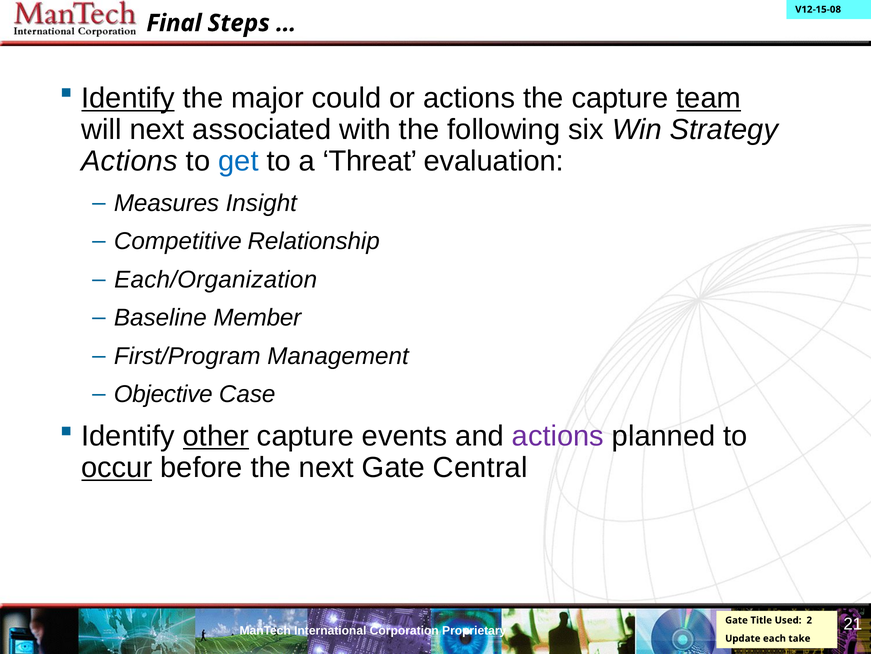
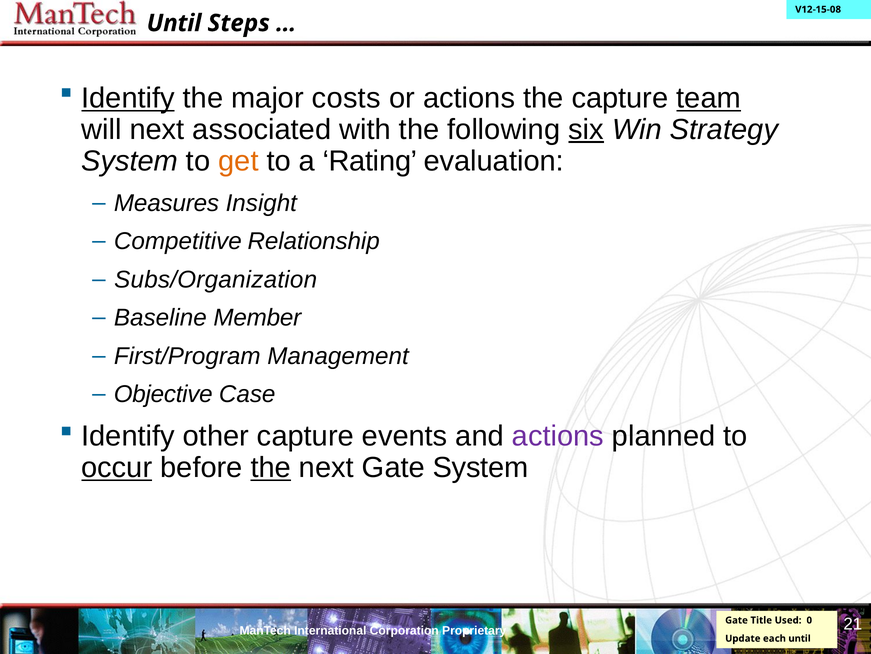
Final at (174, 23): Final -> Until
could: could -> costs
six underline: none -> present
Actions at (130, 161): Actions -> System
get colour: blue -> orange
Threat: Threat -> Rating
Each/Organization: Each/Organization -> Subs/Organization
other underline: present -> none
the at (271, 467) underline: none -> present
Gate Central: Central -> System
2: 2 -> 0
each take: take -> until
